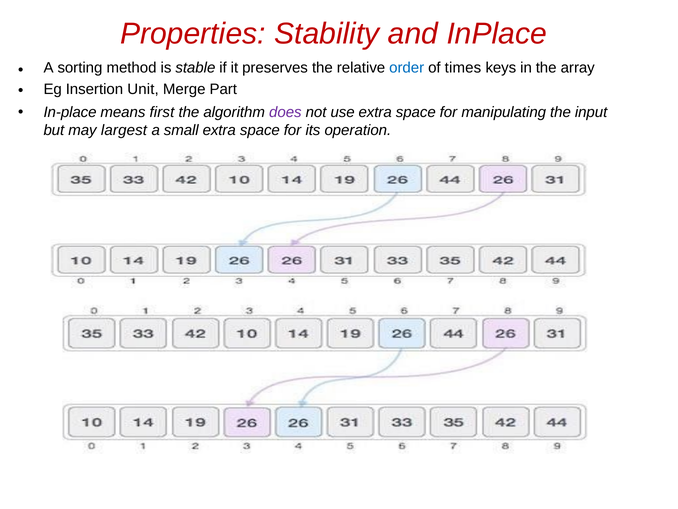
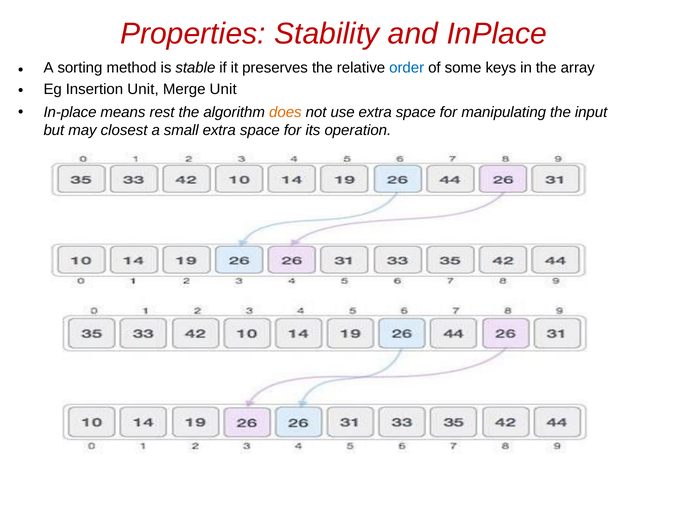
times: times -> some
Merge Part: Part -> Unit
first: first -> rest
does colour: purple -> orange
largest: largest -> closest
